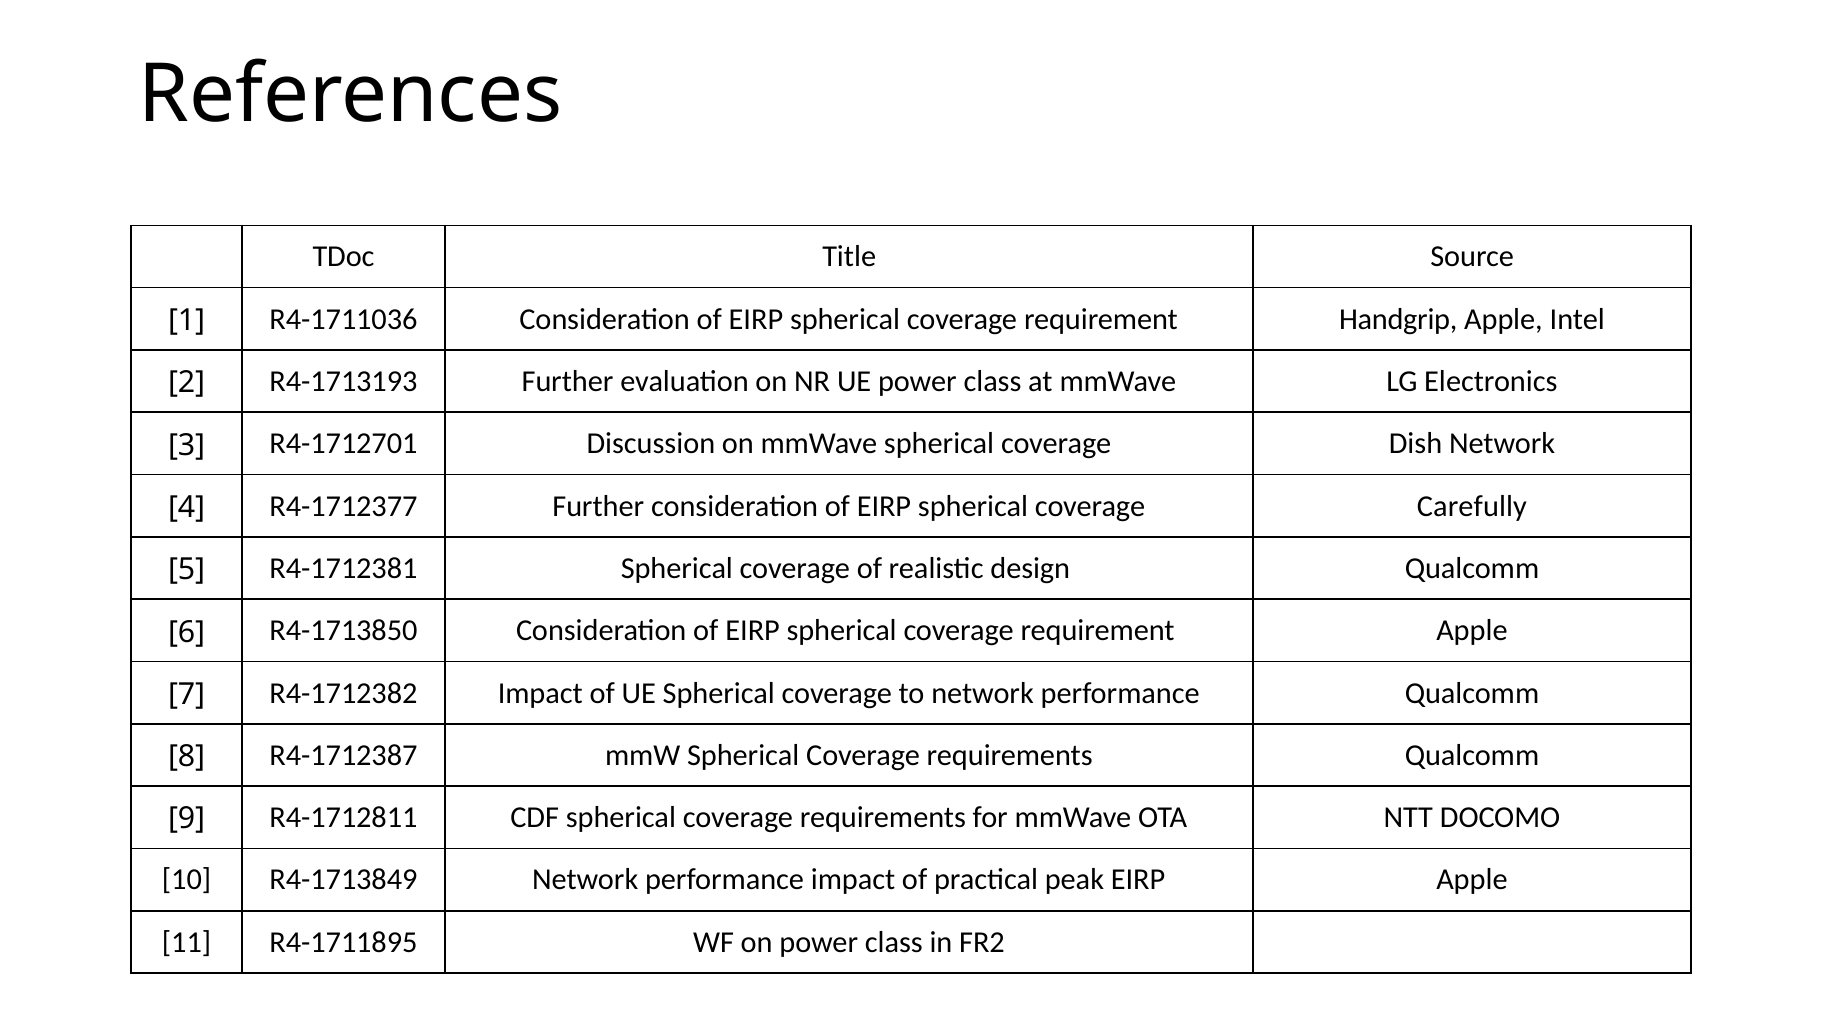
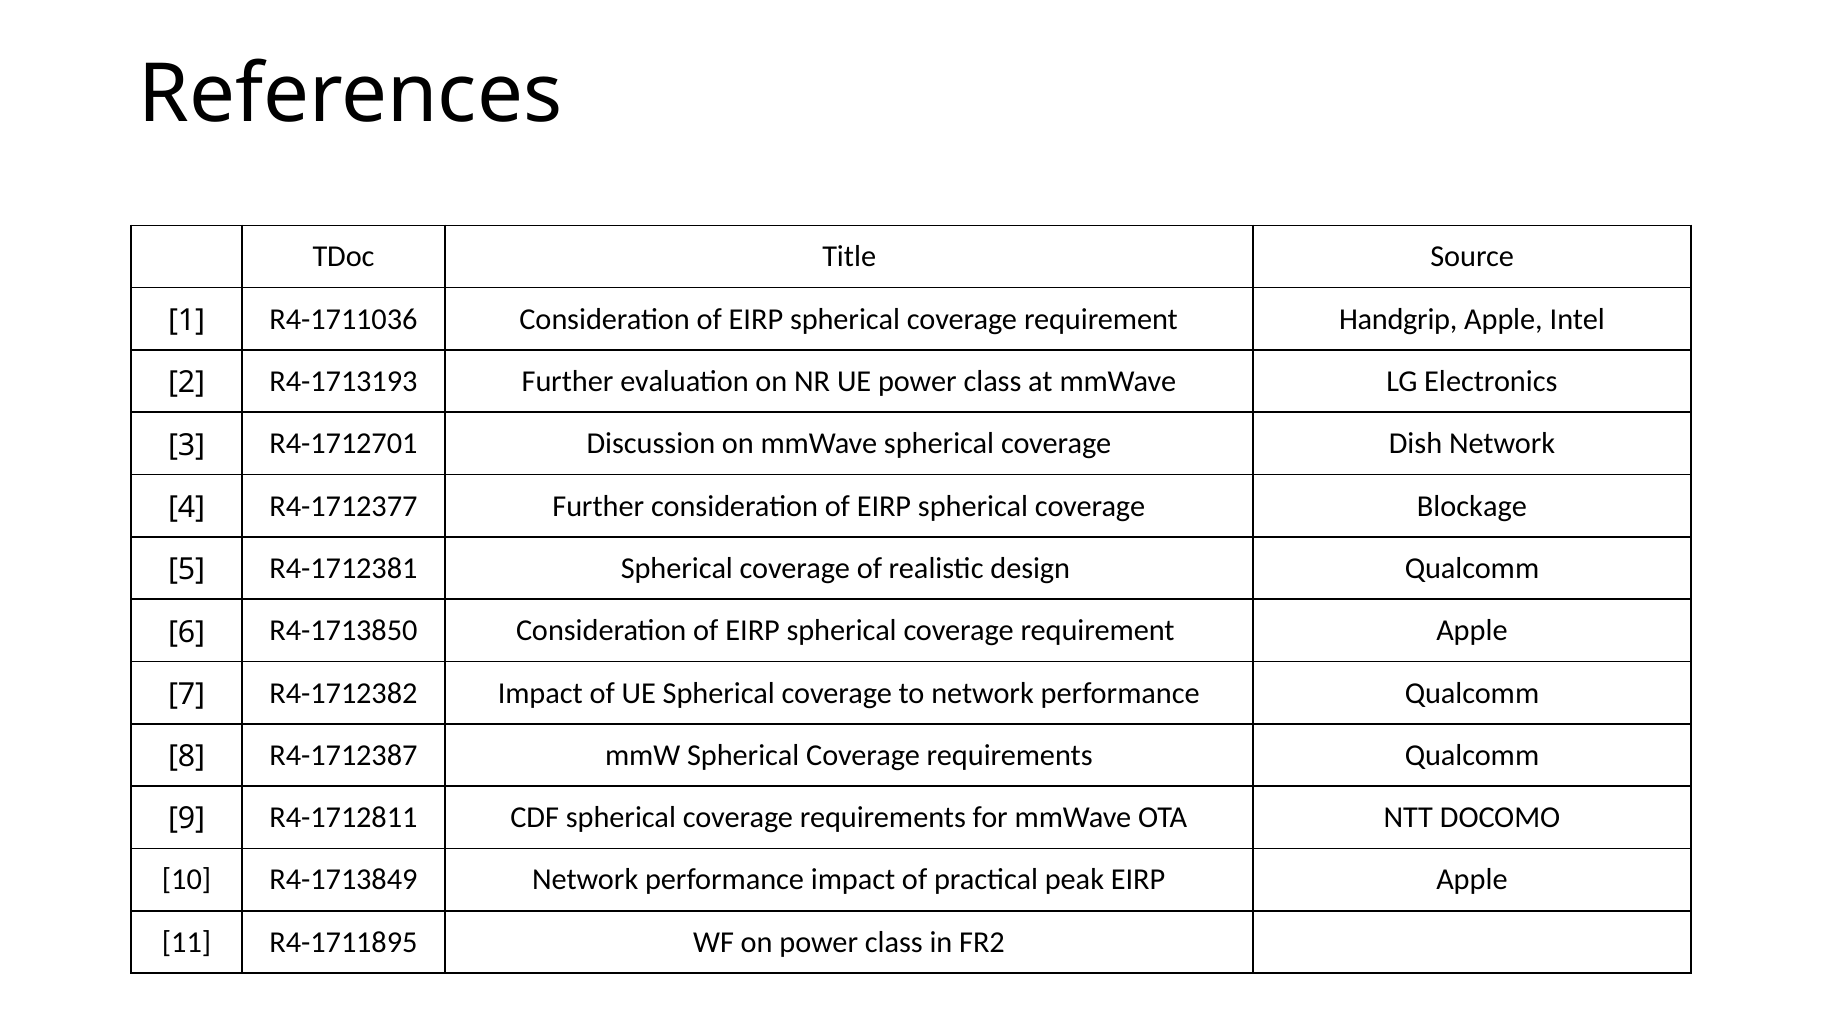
Carefully: Carefully -> Blockage
